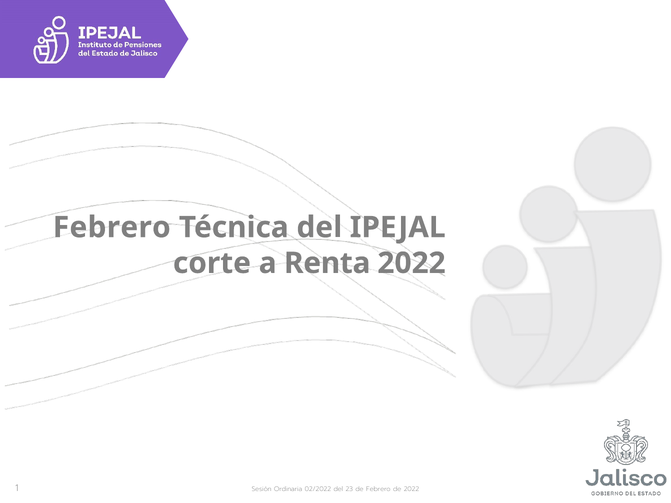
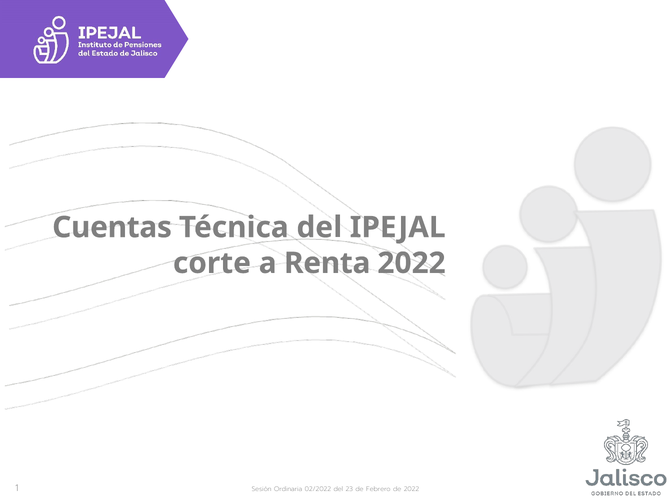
Febrero at (112, 227): Febrero -> Cuentas
